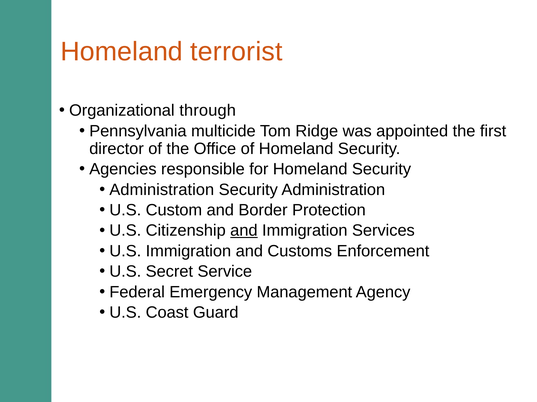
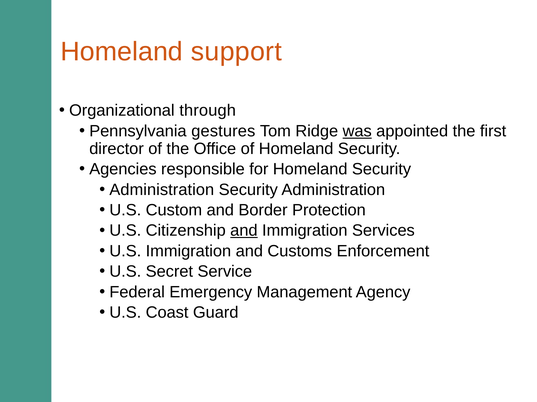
terrorist: terrorist -> support
multicide: multicide -> gestures
was underline: none -> present
